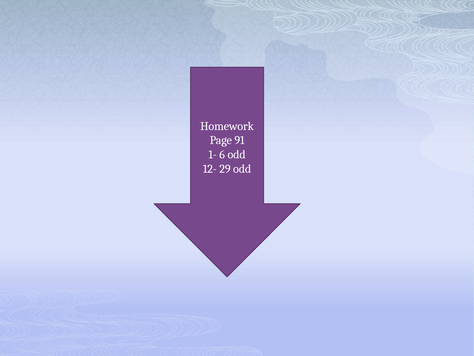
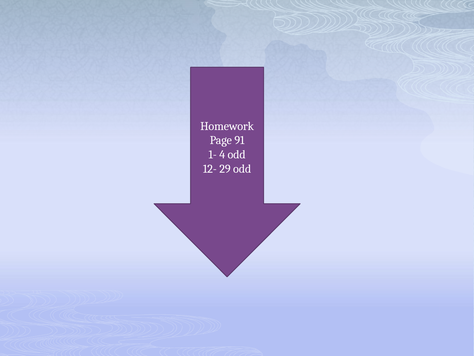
6: 6 -> 4
